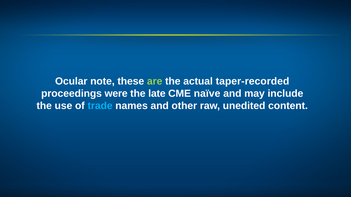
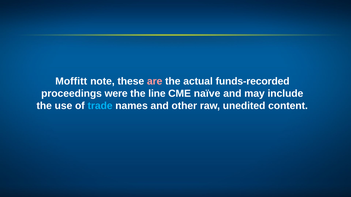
Ocular: Ocular -> Moffitt
are colour: light green -> pink
taper-recorded: taper-recorded -> funds-recorded
late: late -> line
